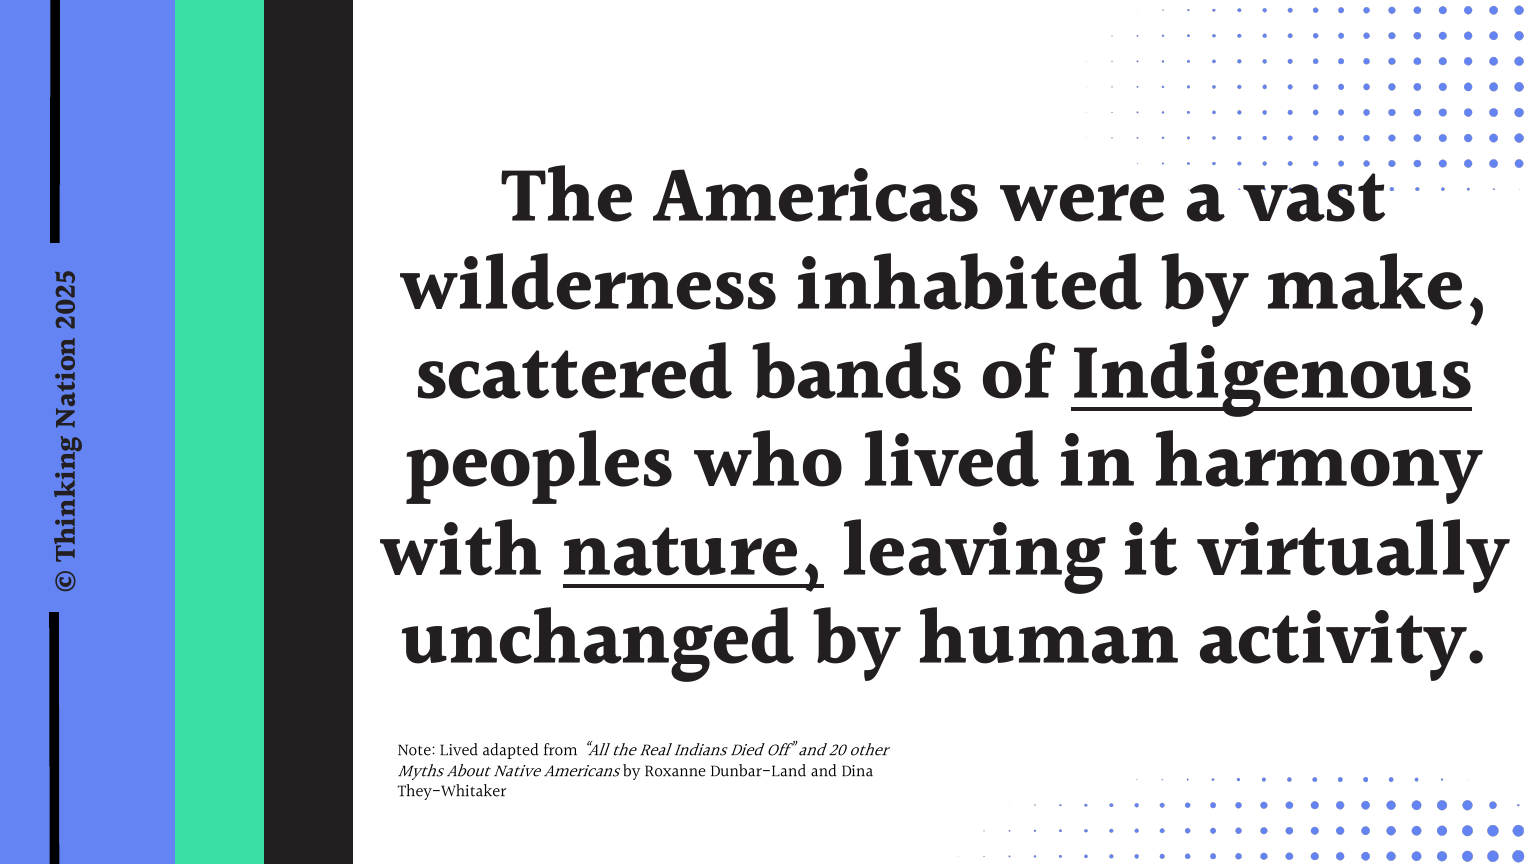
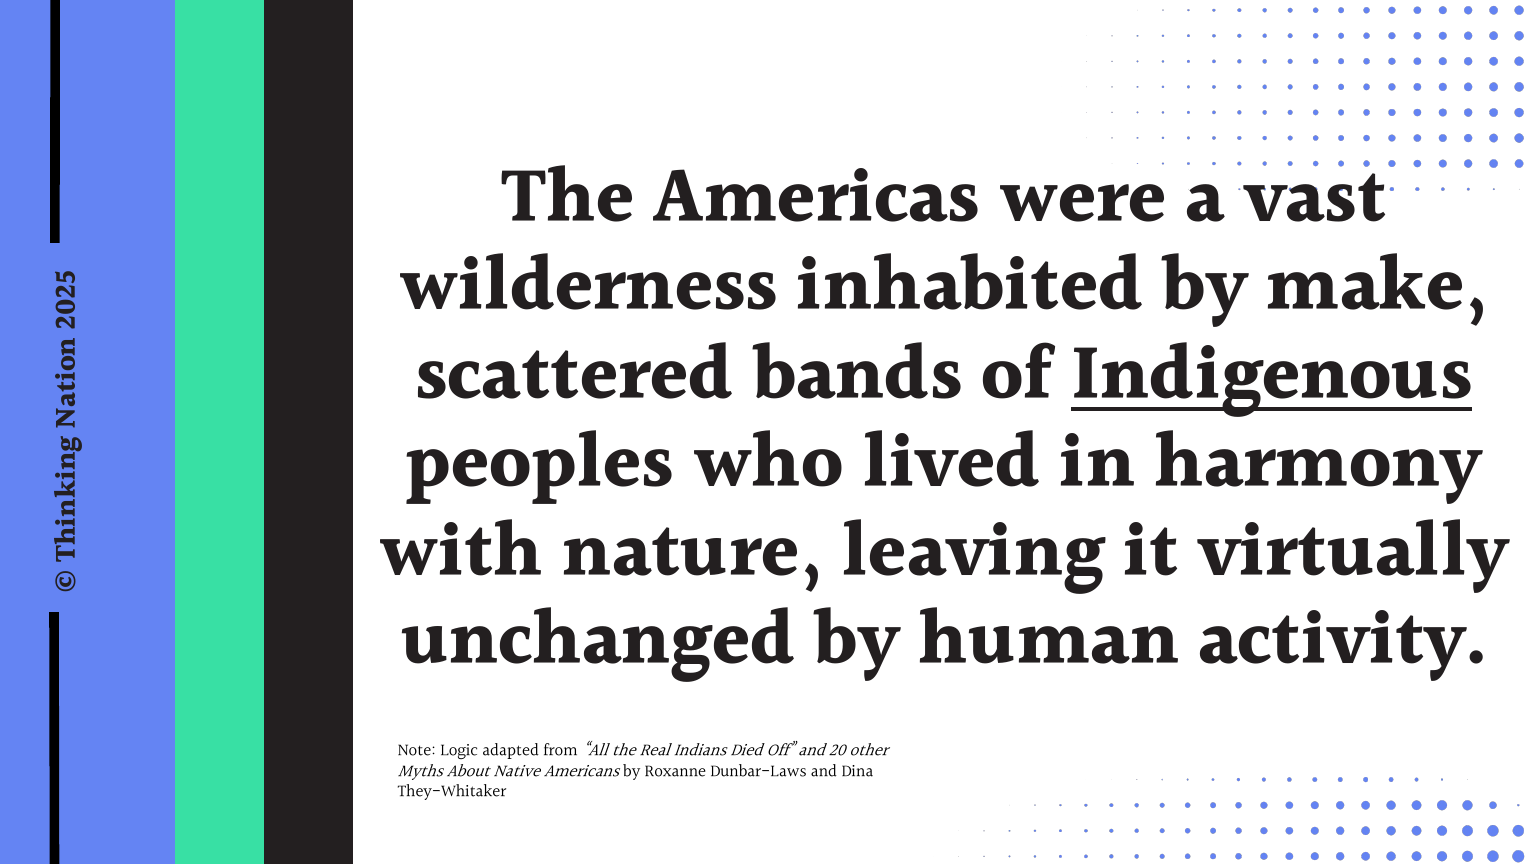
nature underline: present -> none
Note Lived: Lived -> Logic
Dunbar-Land: Dunbar-Land -> Dunbar-Laws
